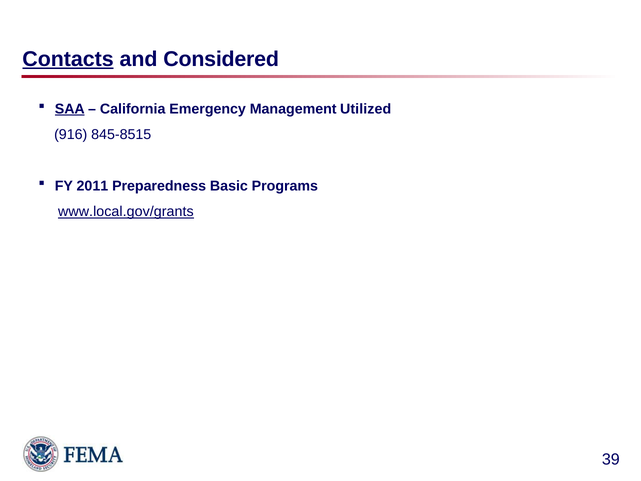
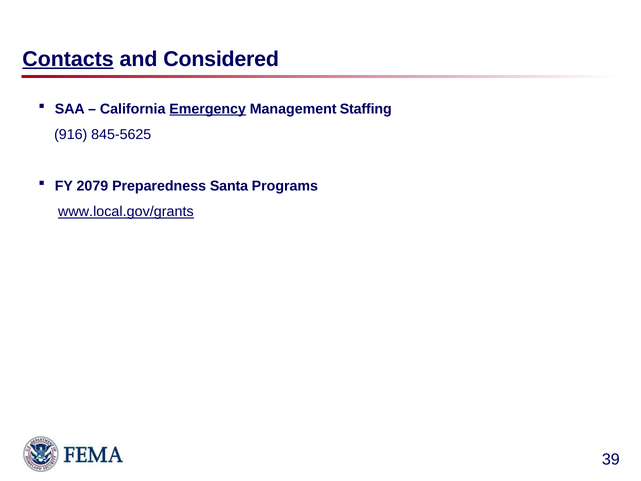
SAA underline: present -> none
Emergency underline: none -> present
Utilized: Utilized -> Staffing
845-8515: 845-8515 -> 845-5625
2011: 2011 -> 2079
Basic: Basic -> Santa
